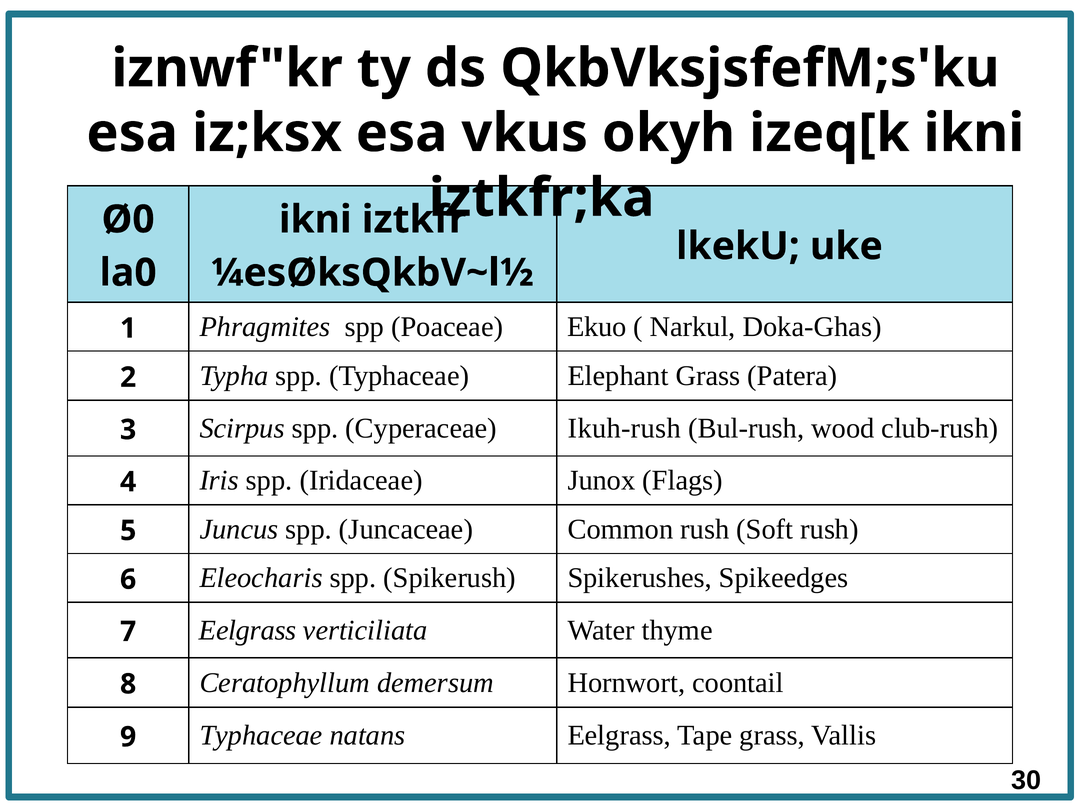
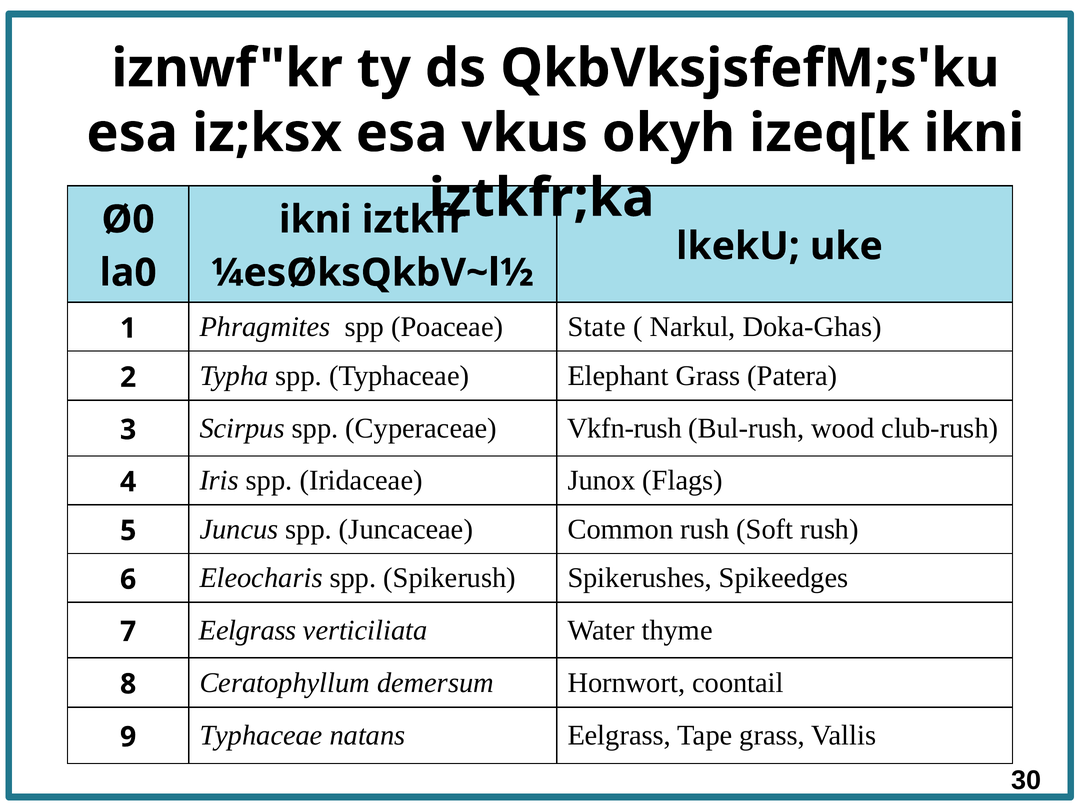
Ekuo: Ekuo -> State
Ikuh-rush: Ikuh-rush -> Vkfn-rush
